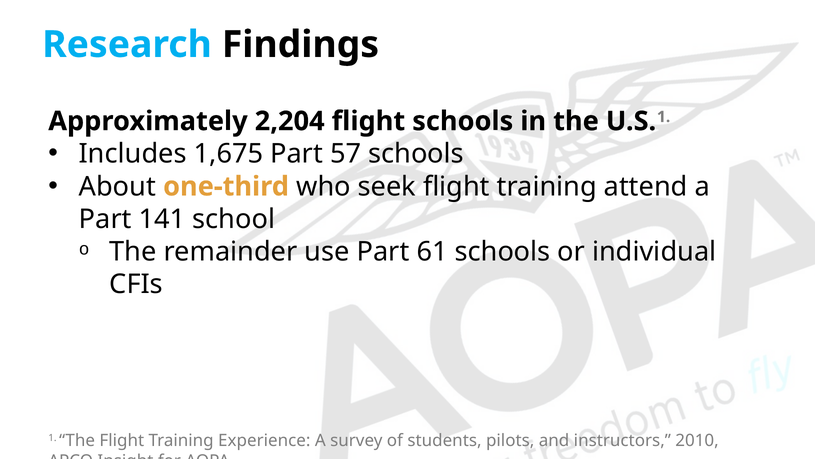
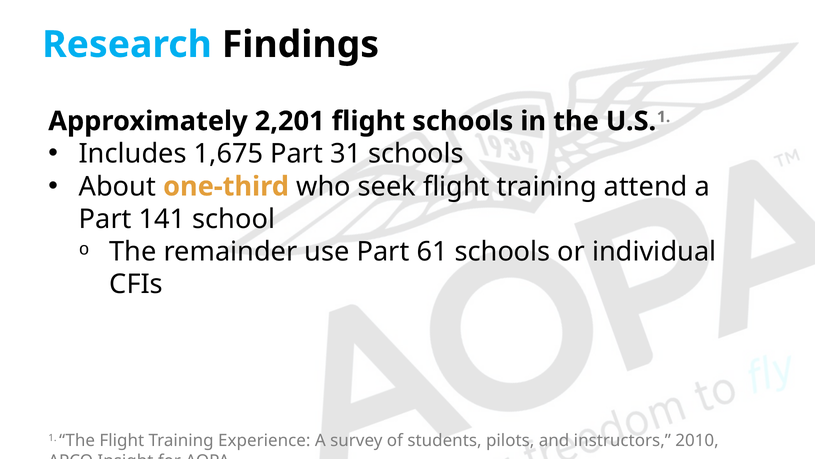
2,204: 2,204 -> 2,201
57: 57 -> 31
